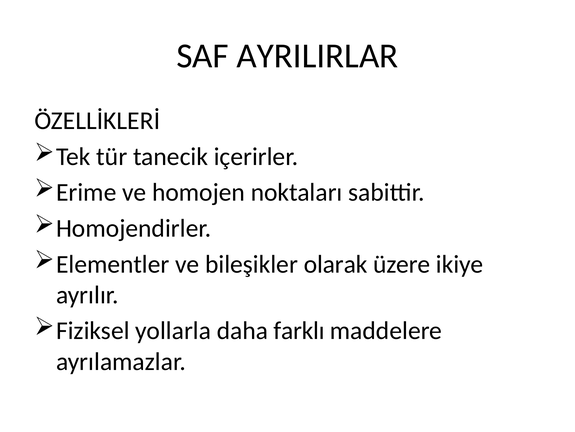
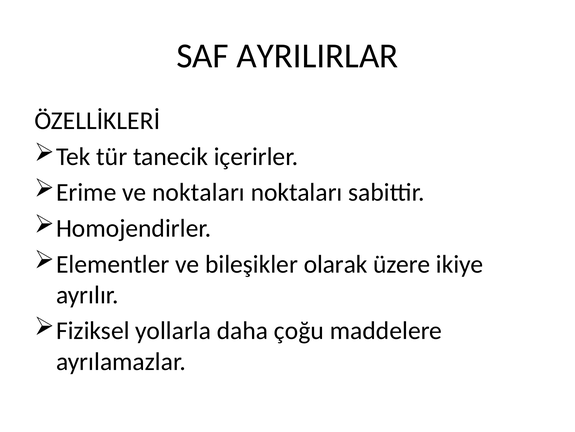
ve homojen: homojen -> noktaları
farklı: farklı -> çoğu
